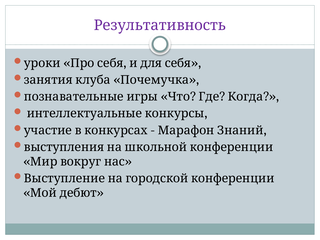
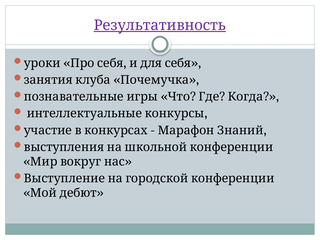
Результативность underline: none -> present
